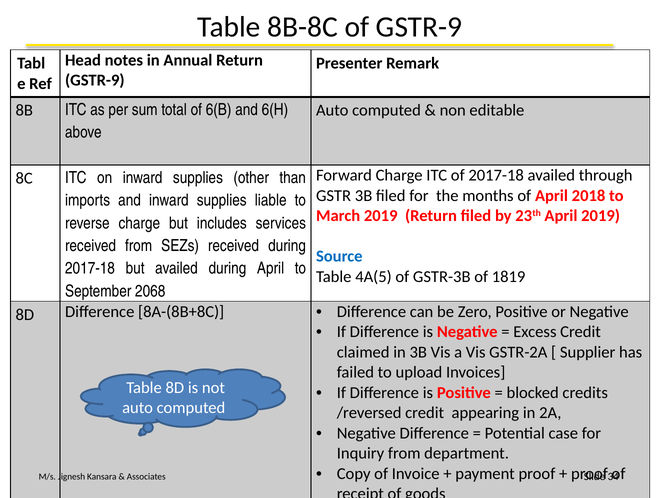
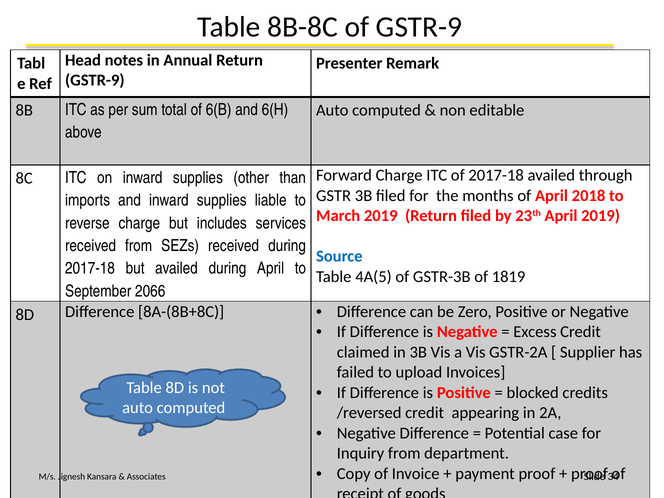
2068: 2068 -> 2066
